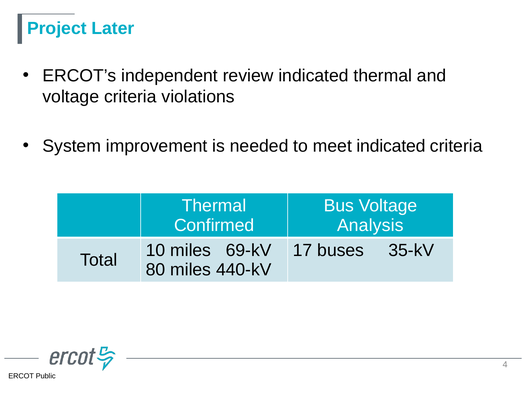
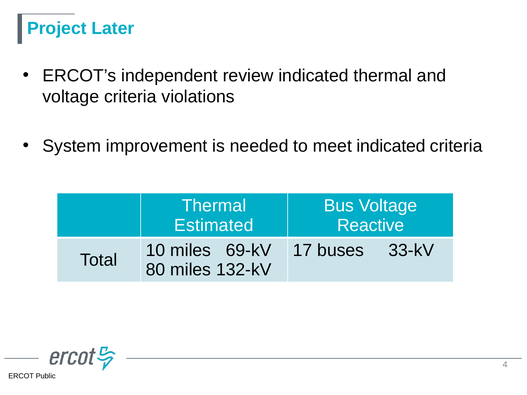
Confirmed: Confirmed -> Estimated
Analysis: Analysis -> Reactive
35-kV: 35-kV -> 33-kV
440-kV: 440-kV -> 132-kV
